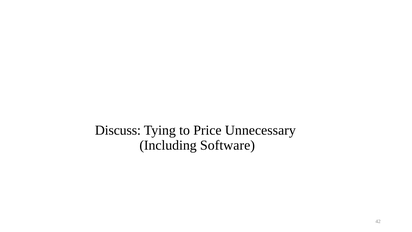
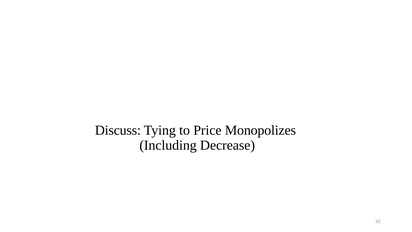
Unnecessary: Unnecessary -> Monopolizes
Software: Software -> Decrease
